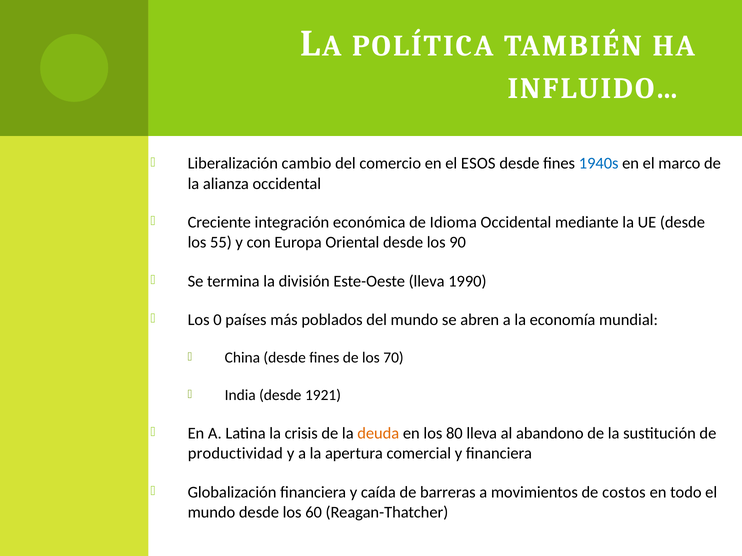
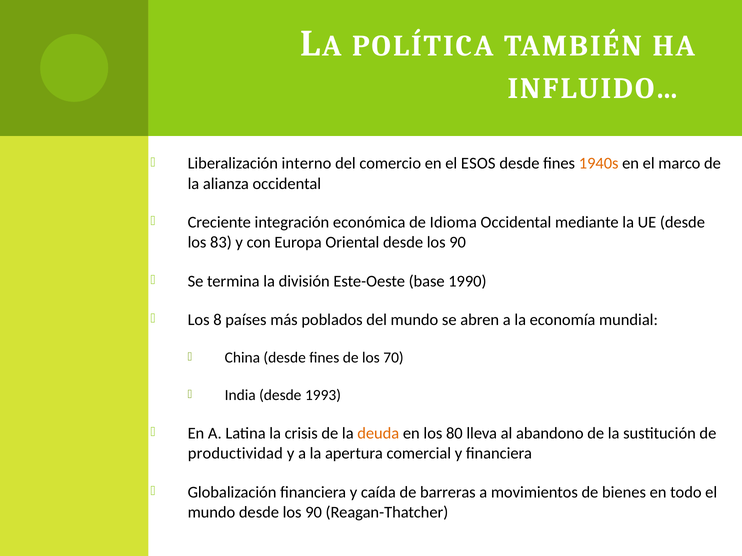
cambio: cambio -> interno
1940s colour: blue -> orange
55: 55 -> 83
Este-Oeste lleva: lleva -> base
0: 0 -> 8
1921: 1921 -> 1993
costos: costos -> bienes
mundo desde los 60: 60 -> 90
